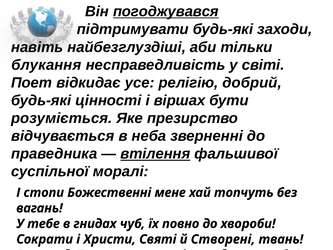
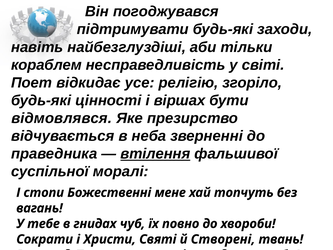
погоджувався underline: present -> none
блукання: блукання -> кораблем
добрий: добрий -> згоріло
розуміється: розуміється -> відмовлявся
